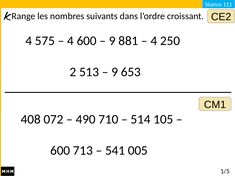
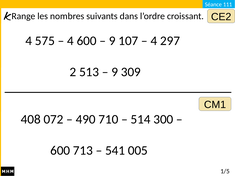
881: 881 -> 107
250: 250 -> 297
653: 653 -> 309
105: 105 -> 300
